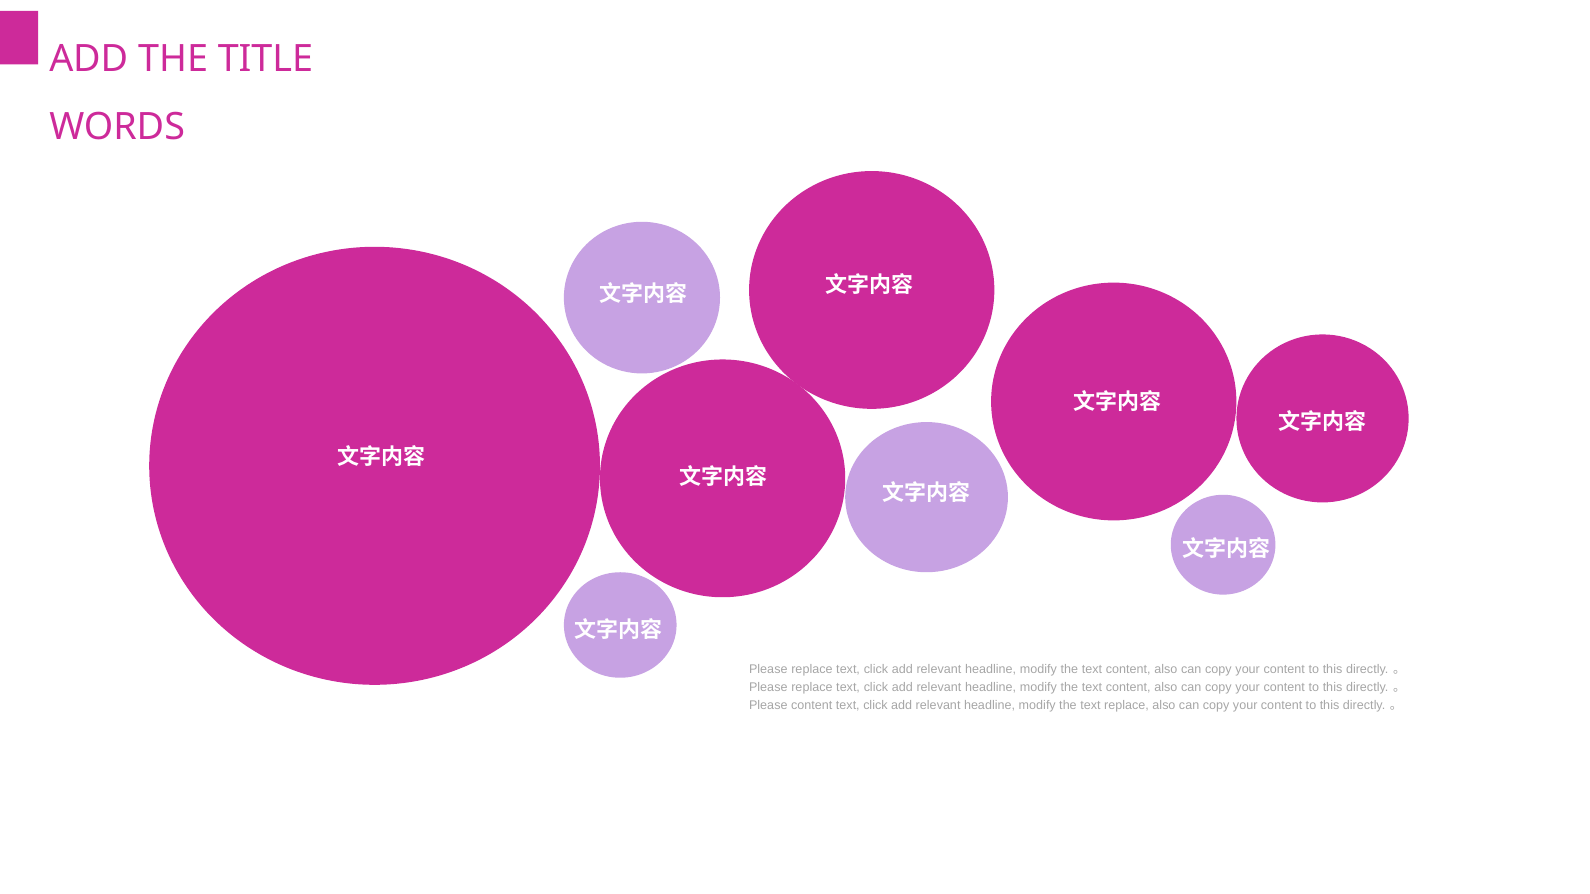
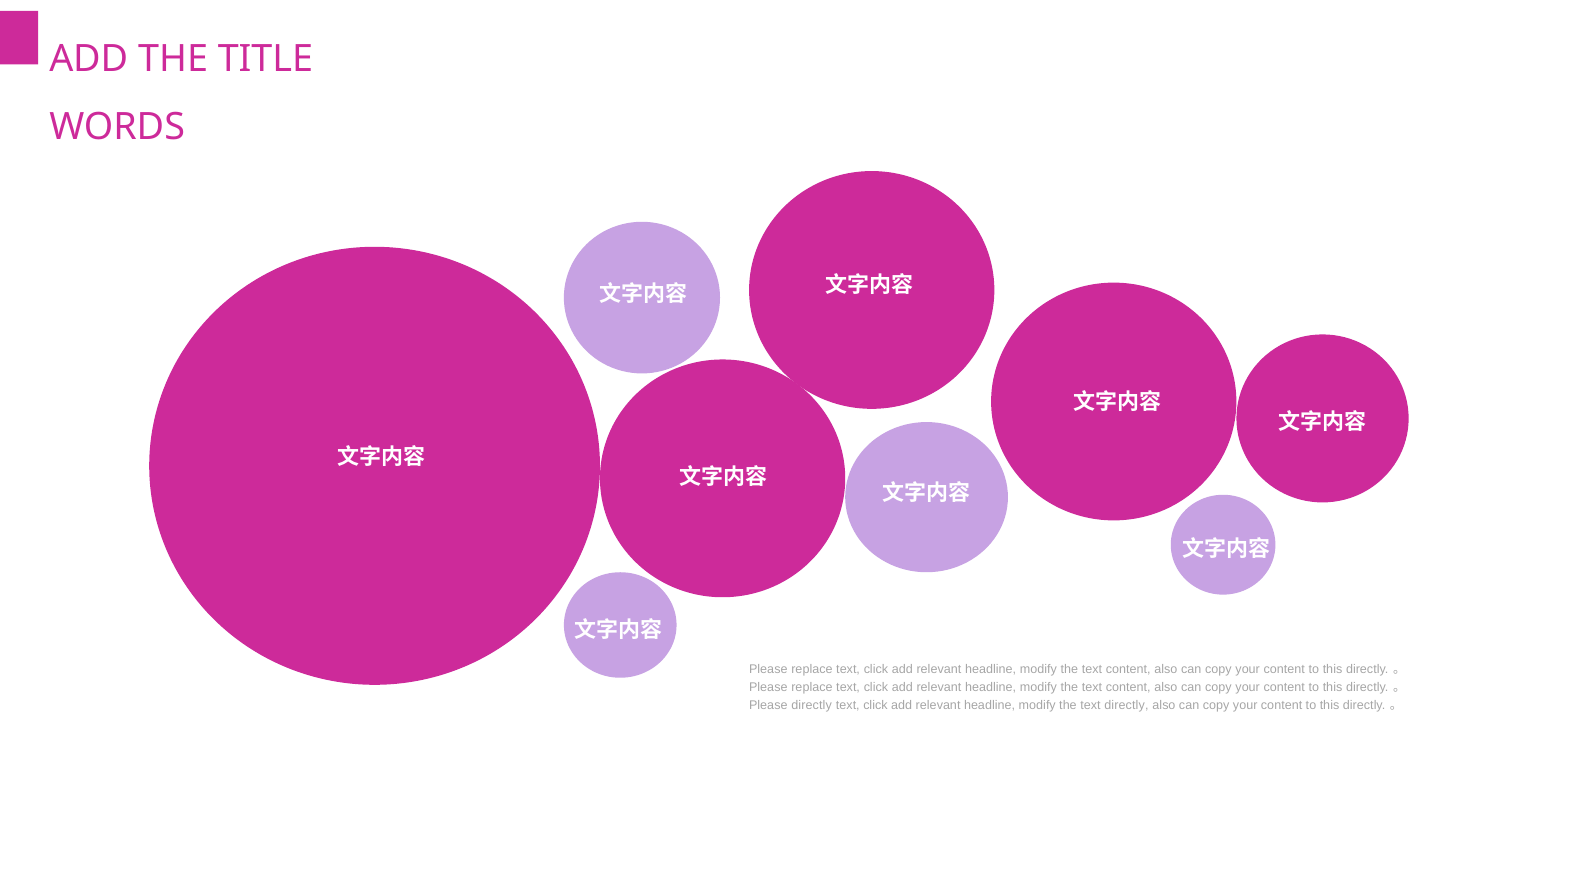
Please content: content -> directly
text replace: replace -> directly
